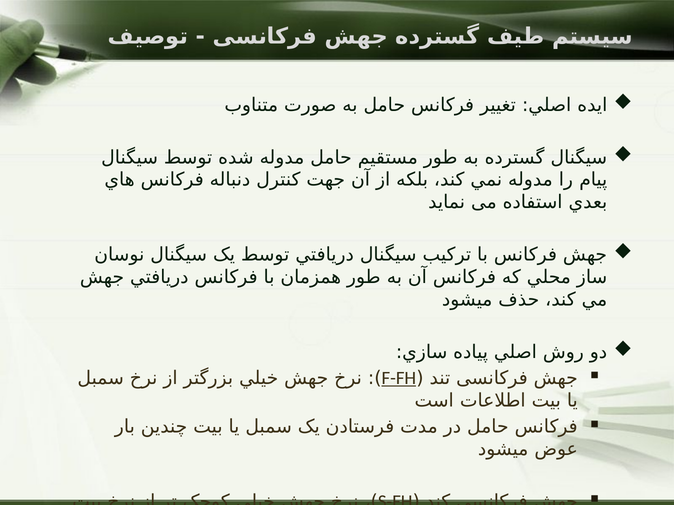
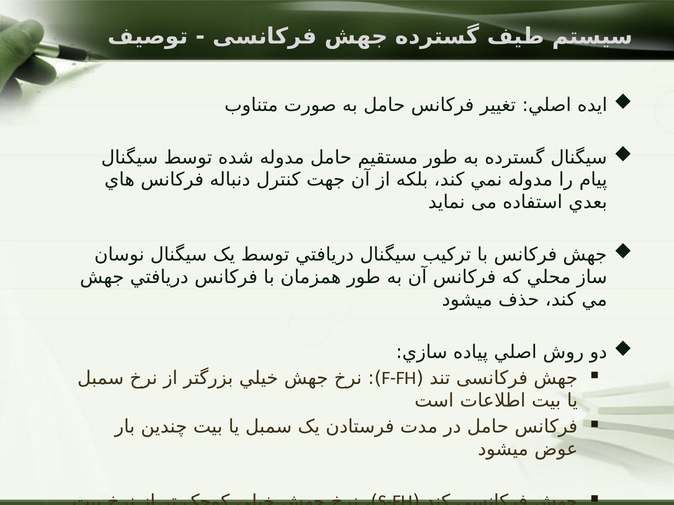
F-FH underline: present -> none
